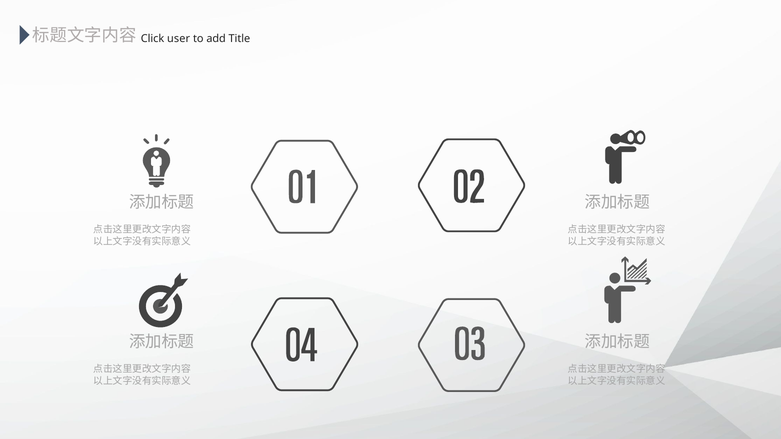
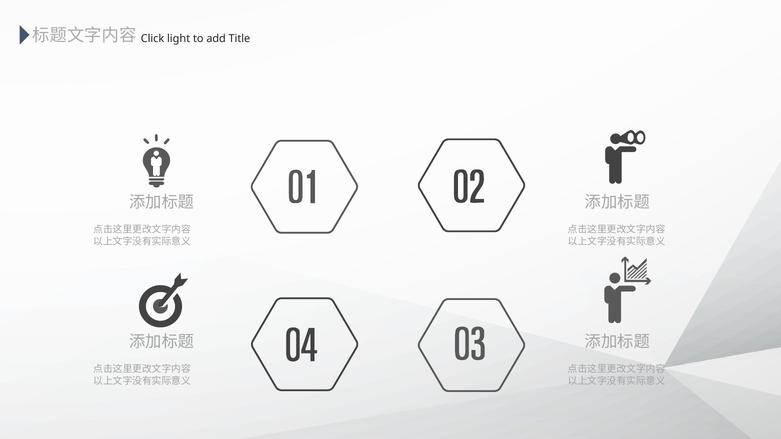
user: user -> light
